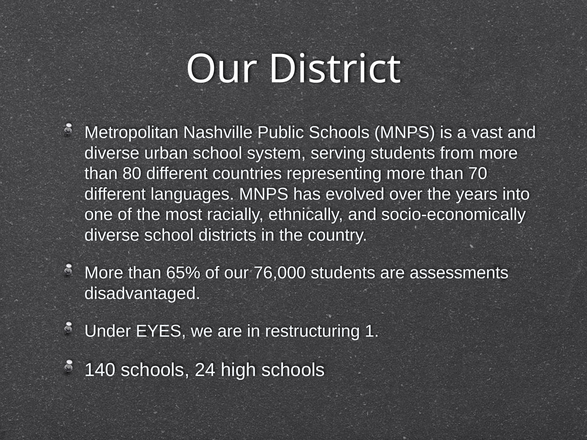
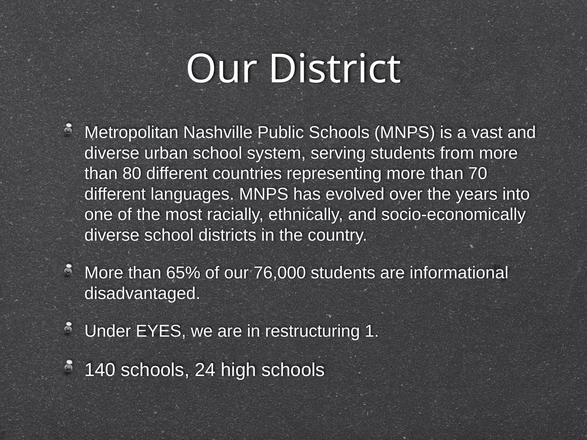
assessments: assessments -> informational
